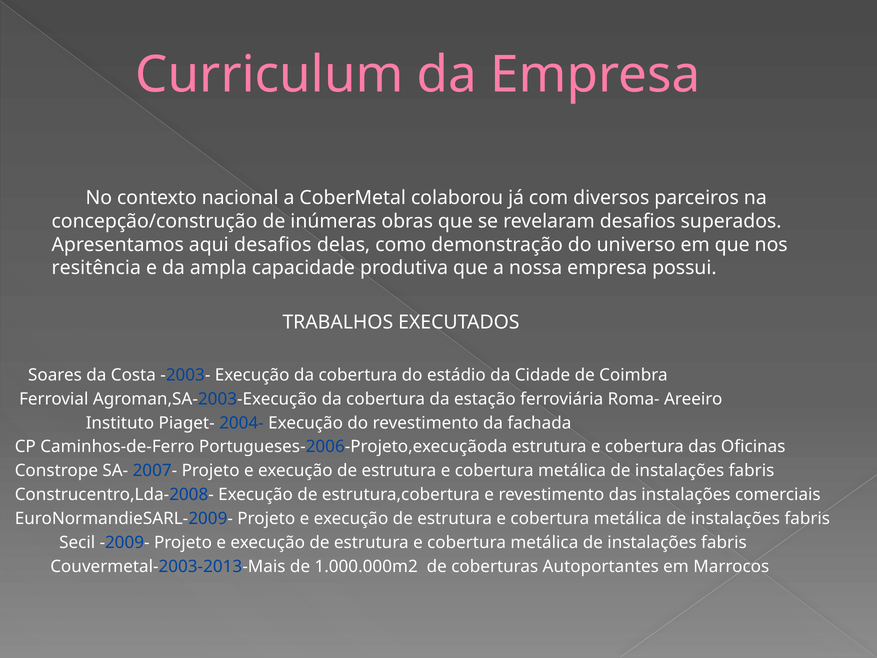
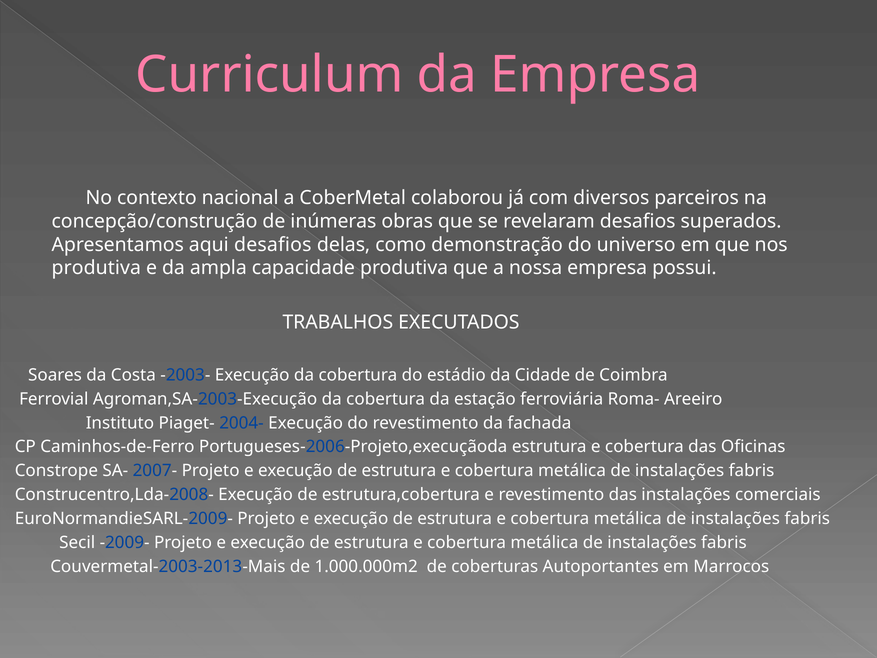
resitência at (96, 268): resitência -> produtiva
